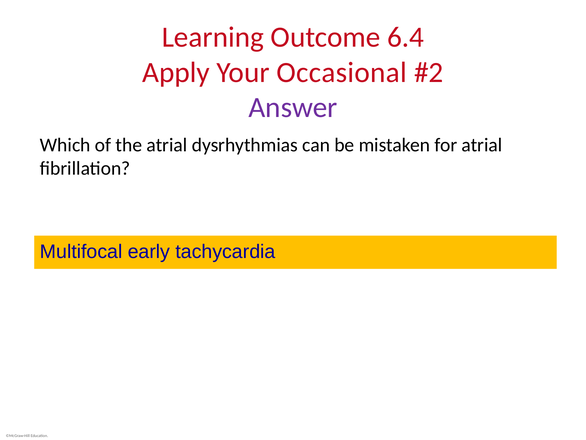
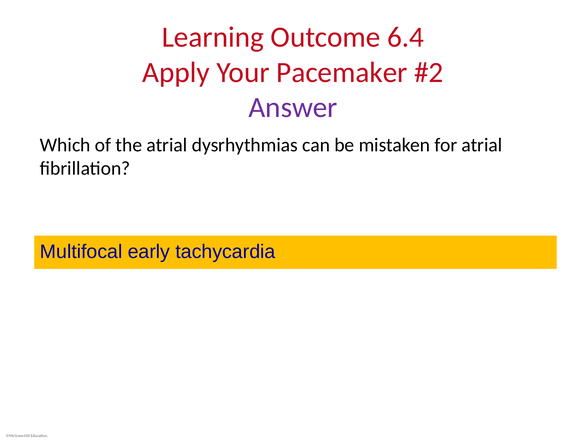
Occasional: Occasional -> Pacemaker
